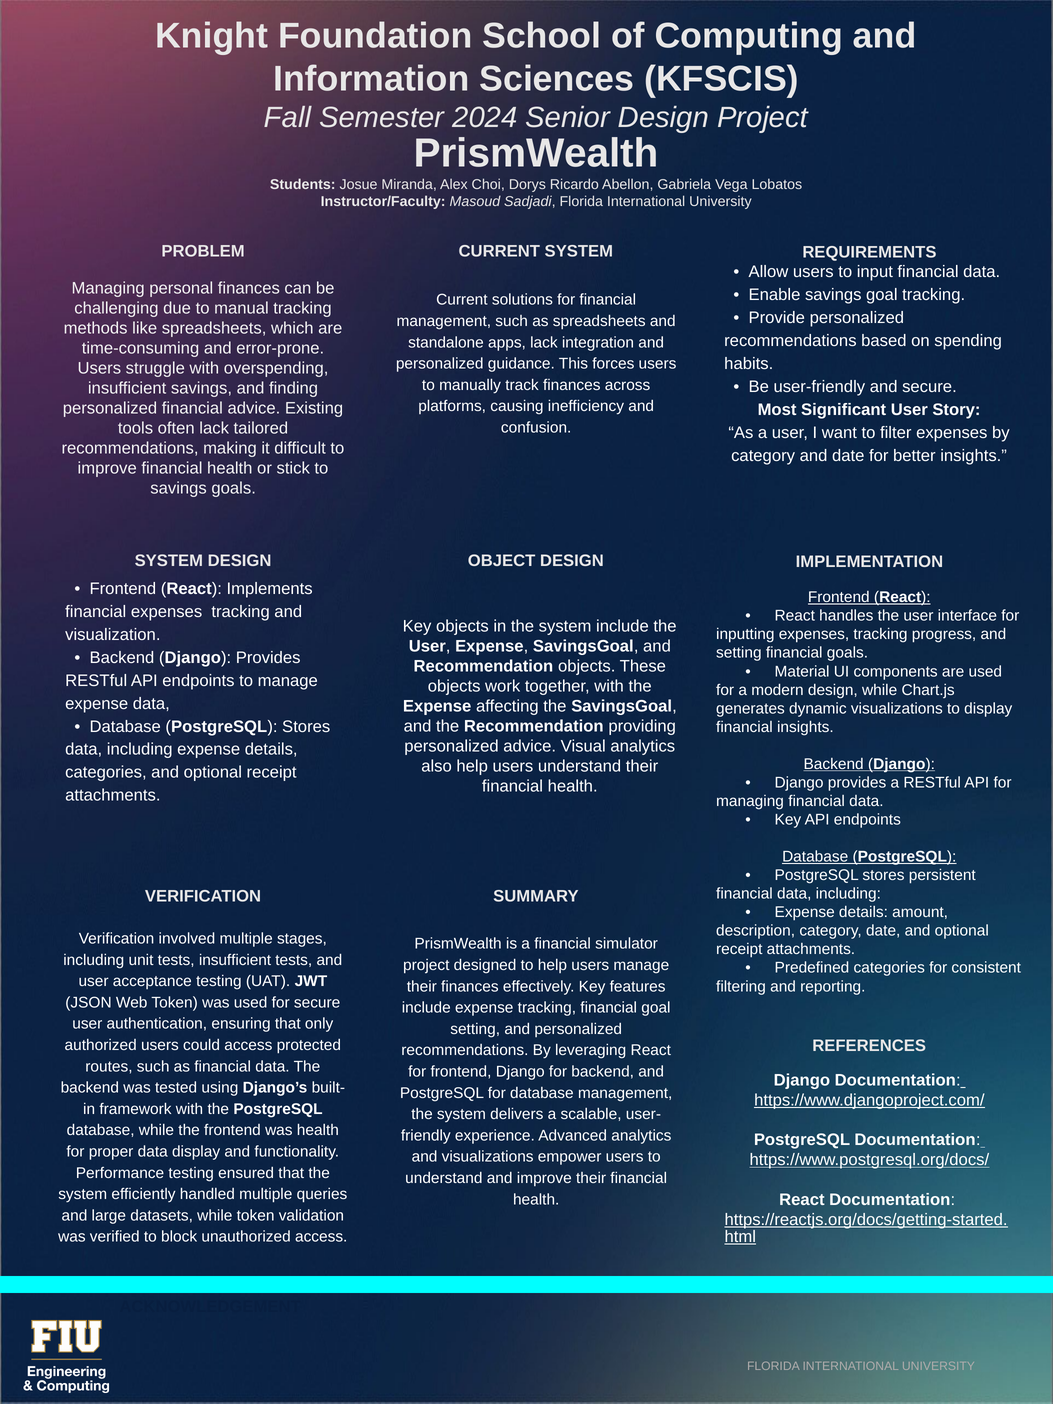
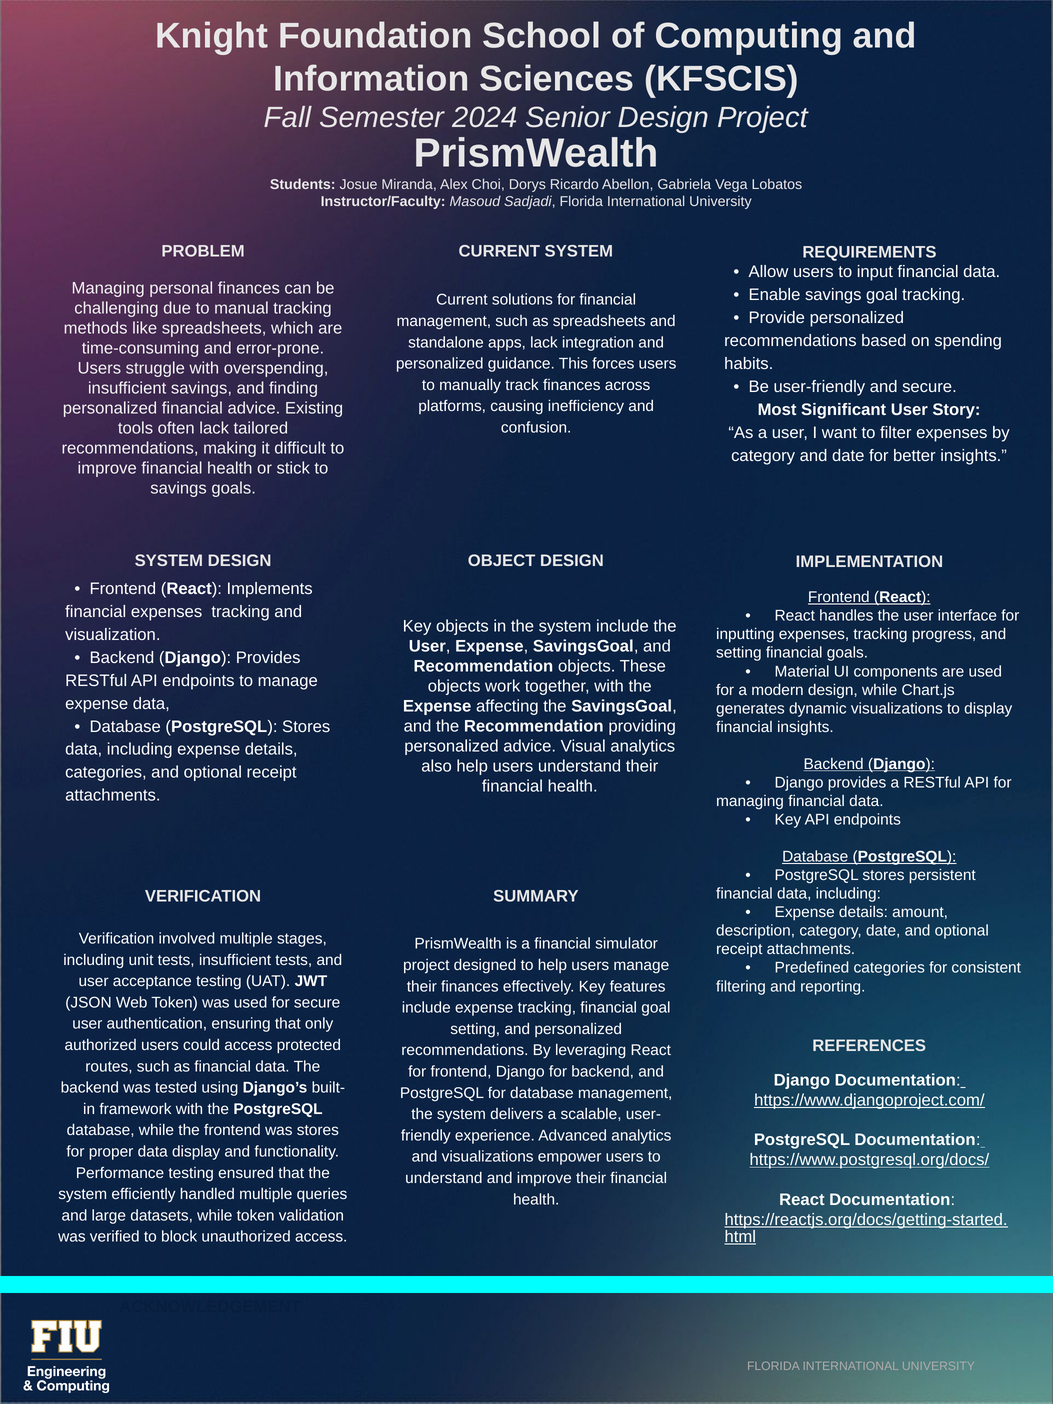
was health: health -> stores
